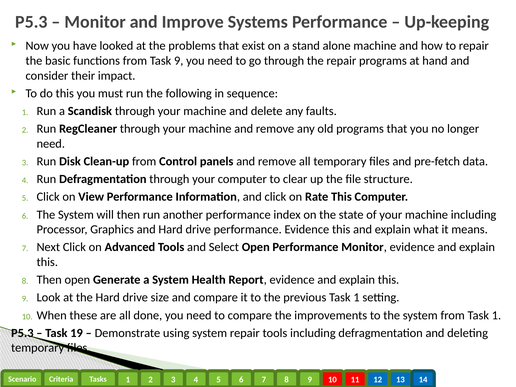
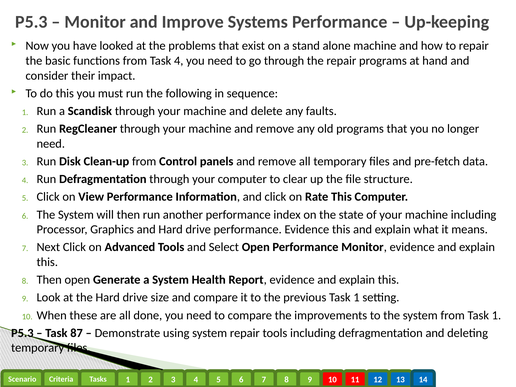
Task 9: 9 -> 4
19: 19 -> 87
